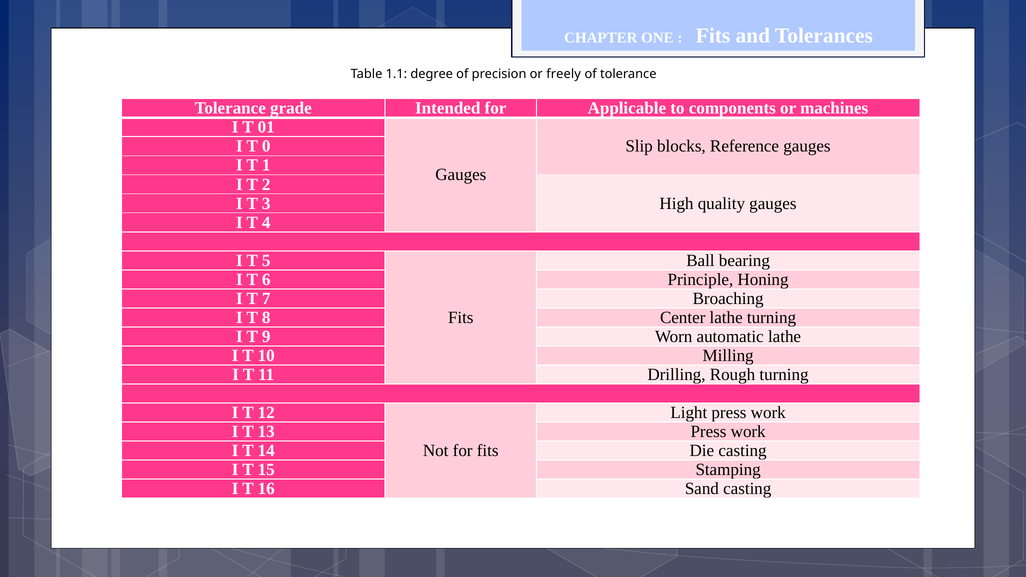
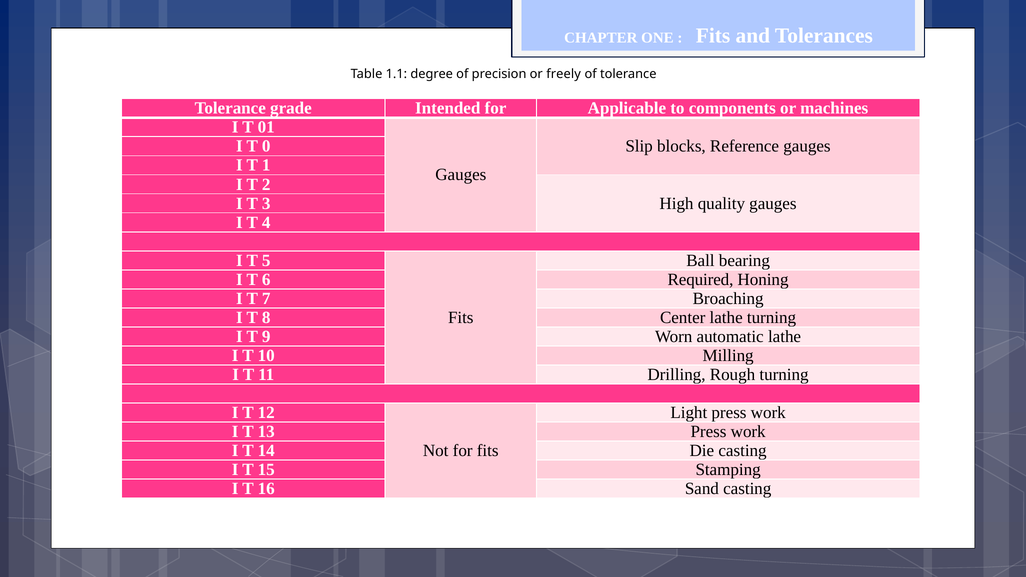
Principle: Principle -> Required
